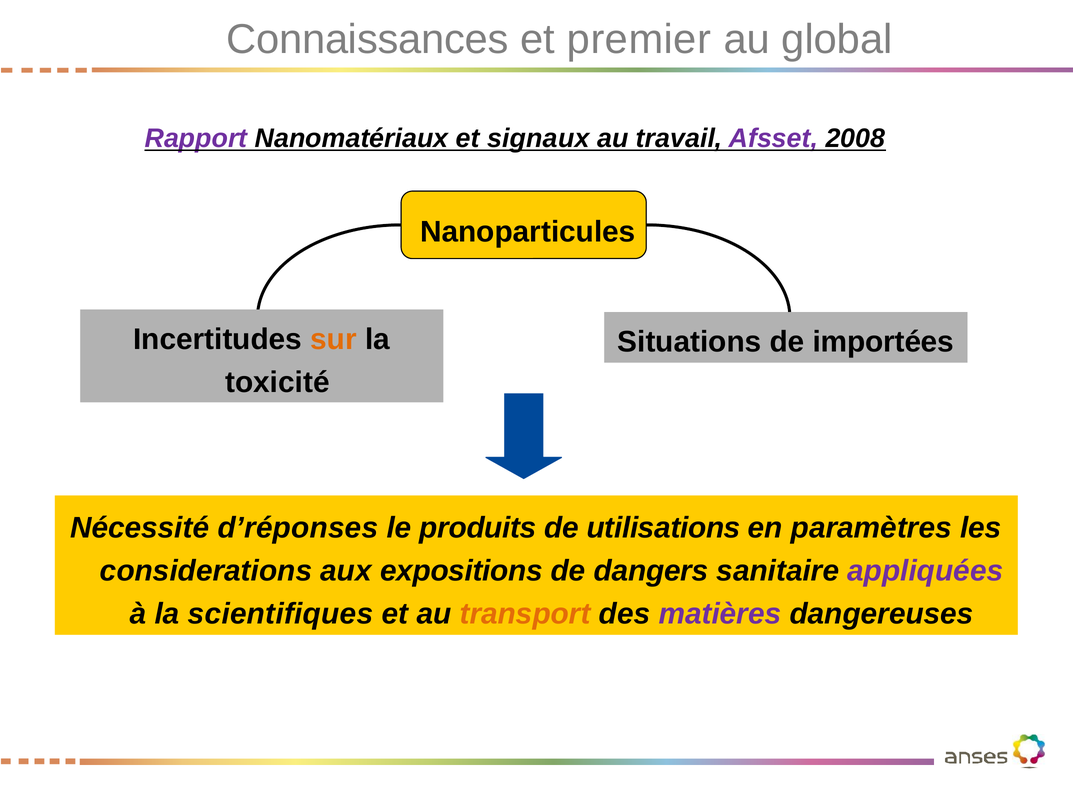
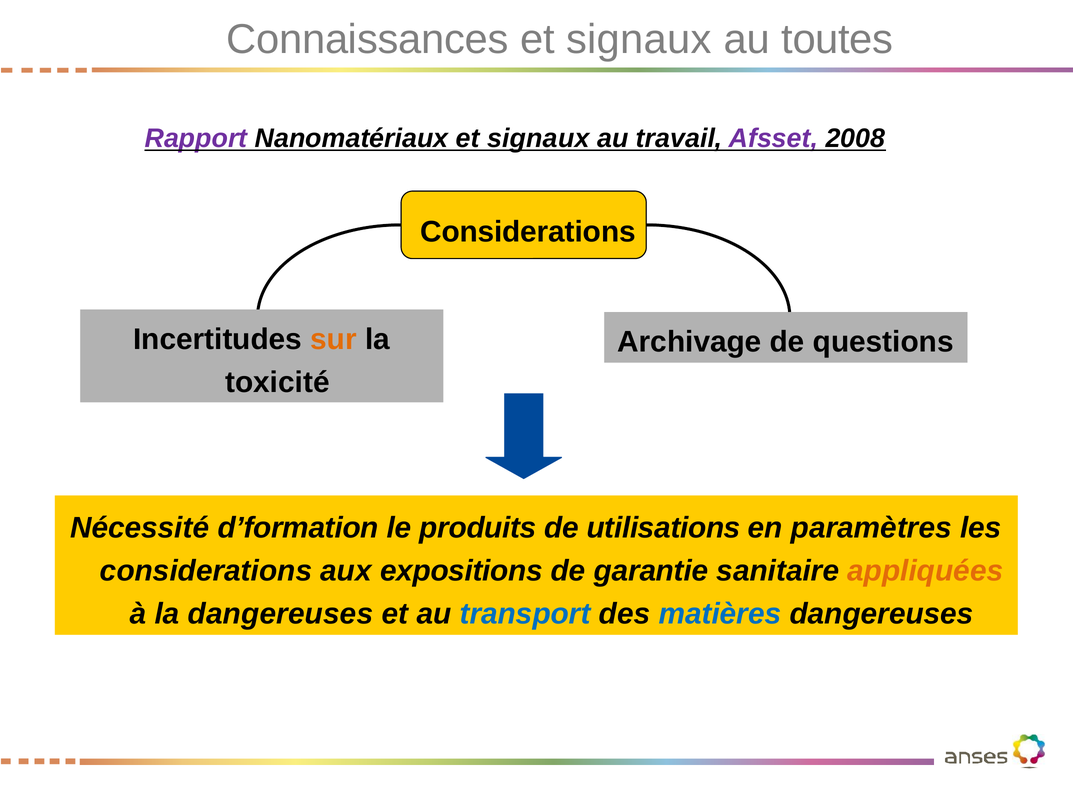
premier at (639, 39): premier -> signaux
global: global -> toutes
Nanoparticules at (528, 232): Nanoparticules -> Considerations
Situations: Situations -> Archivage
importées: importées -> questions
d’réponses: d’réponses -> d’formation
dangers: dangers -> garantie
appliquées colour: purple -> orange
la scientifiques: scientifiques -> dangereuses
transport colour: orange -> blue
matières colour: purple -> blue
